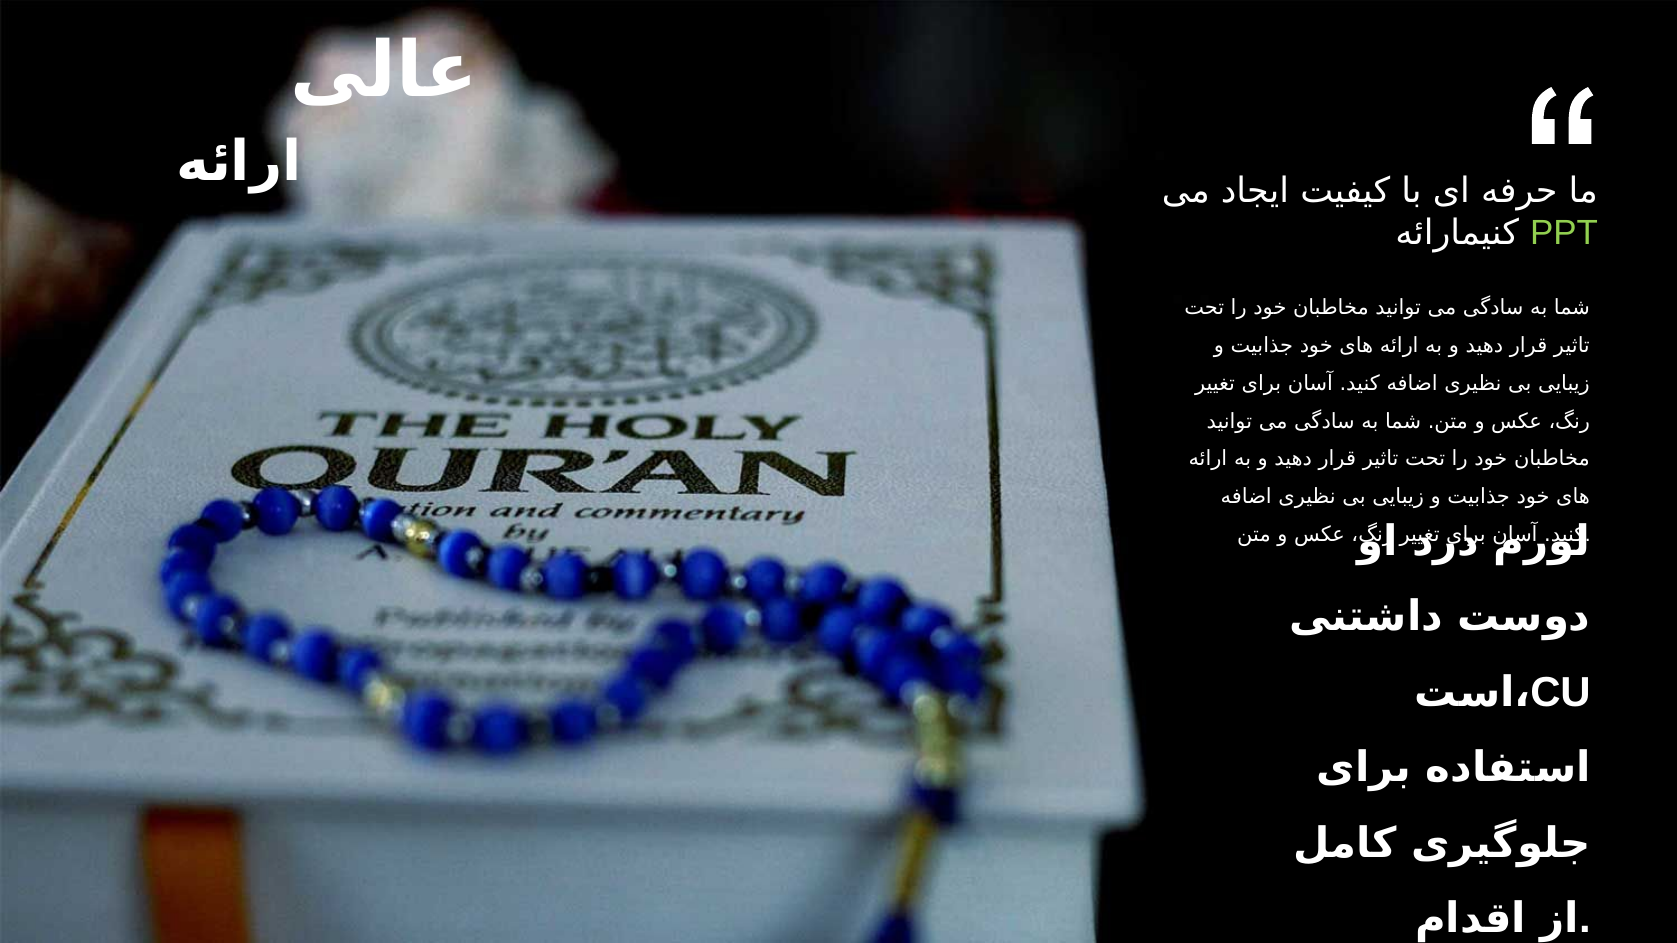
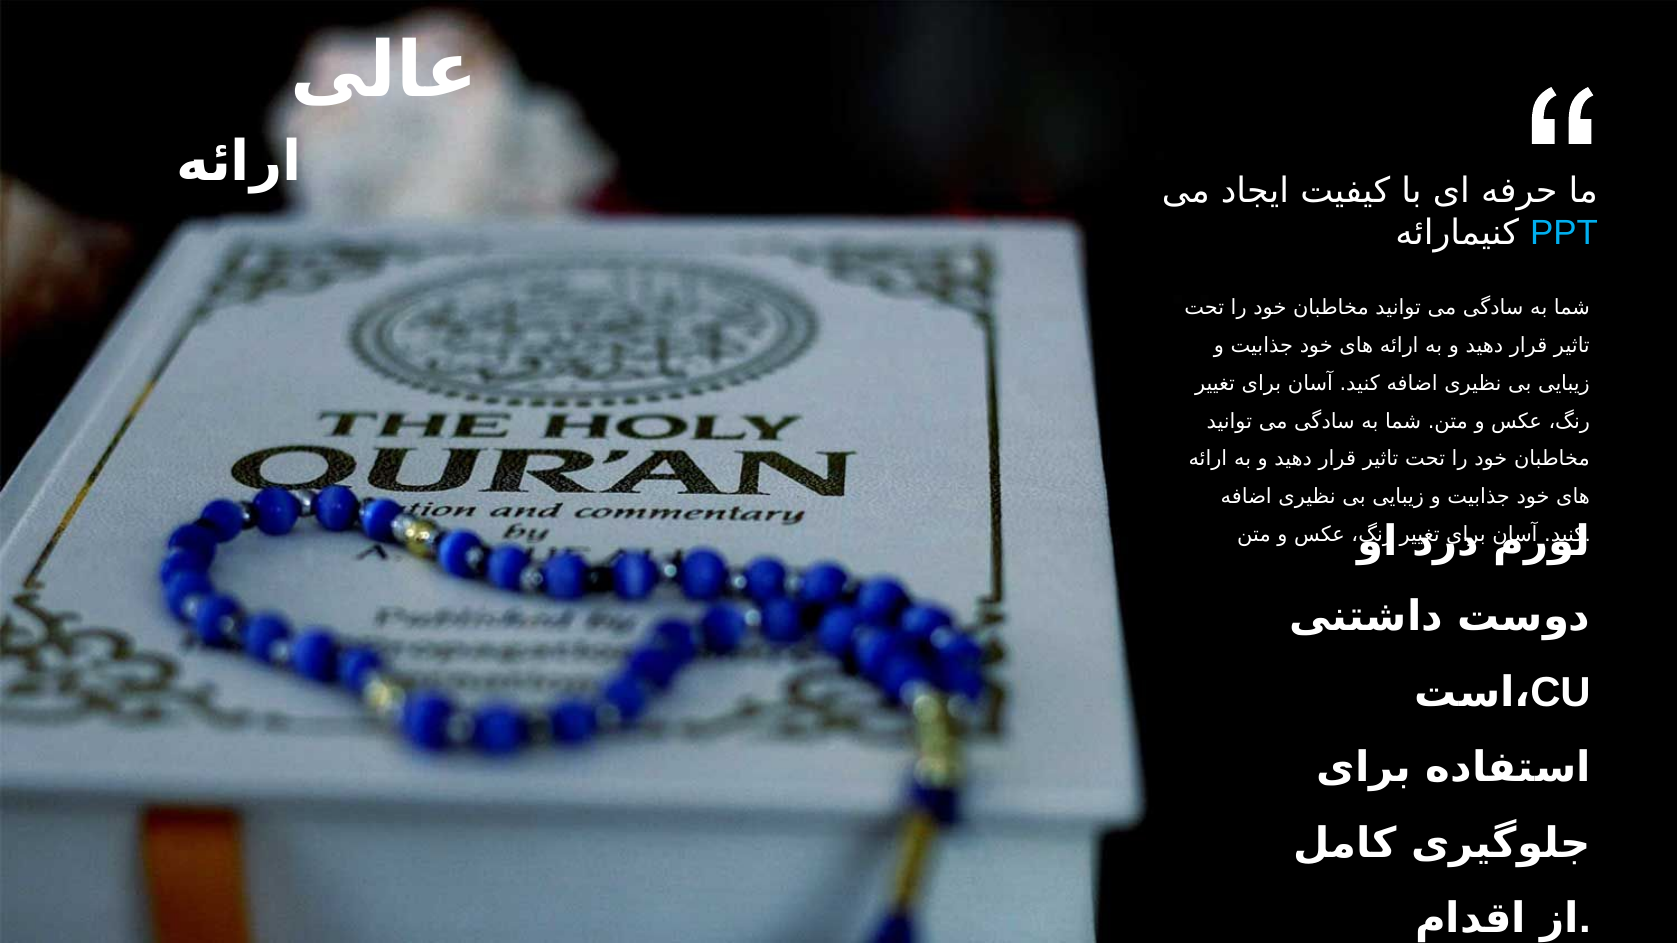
PPT colour: light green -> light blue
